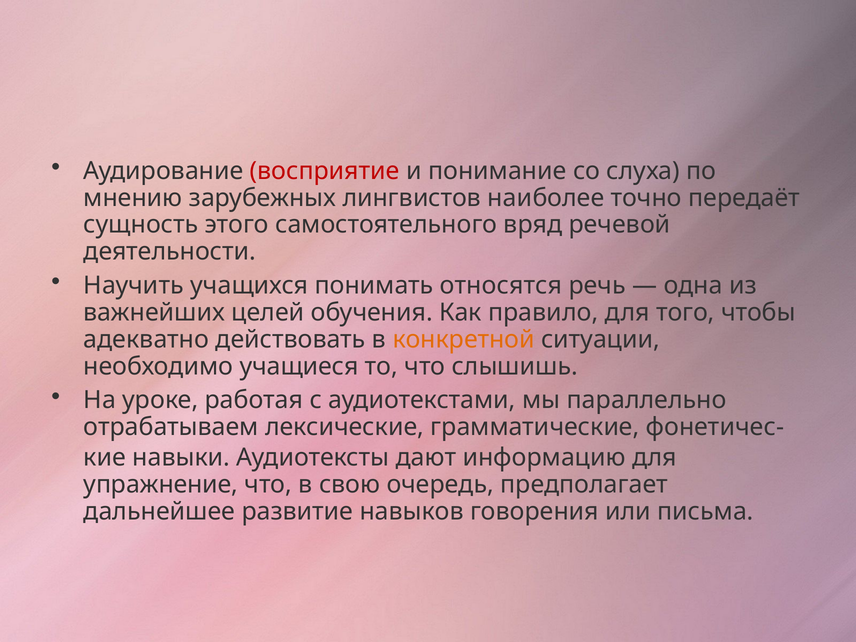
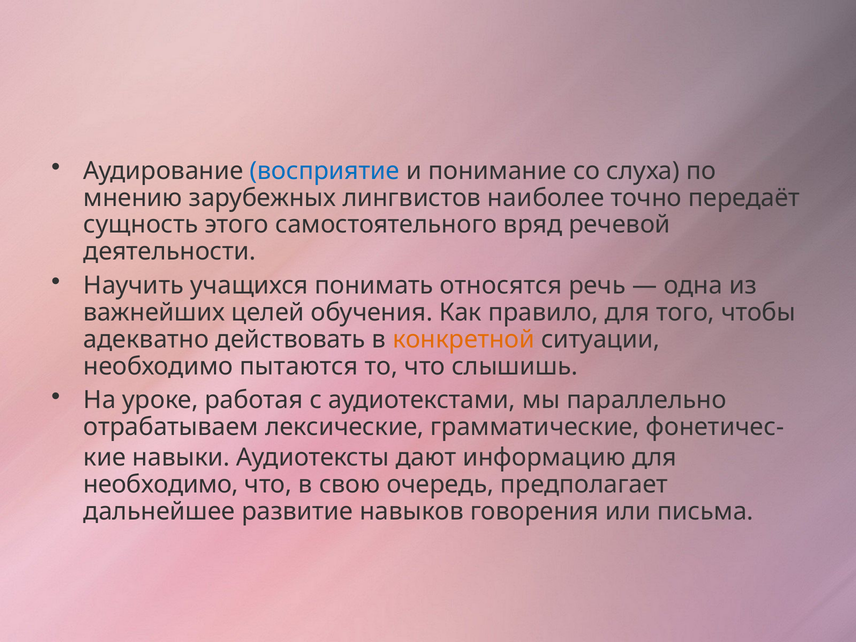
восприятие colour: red -> blue
учащиеся: учащиеся -> пытаются
упражнение at (161, 485): упражнение -> необходимо
